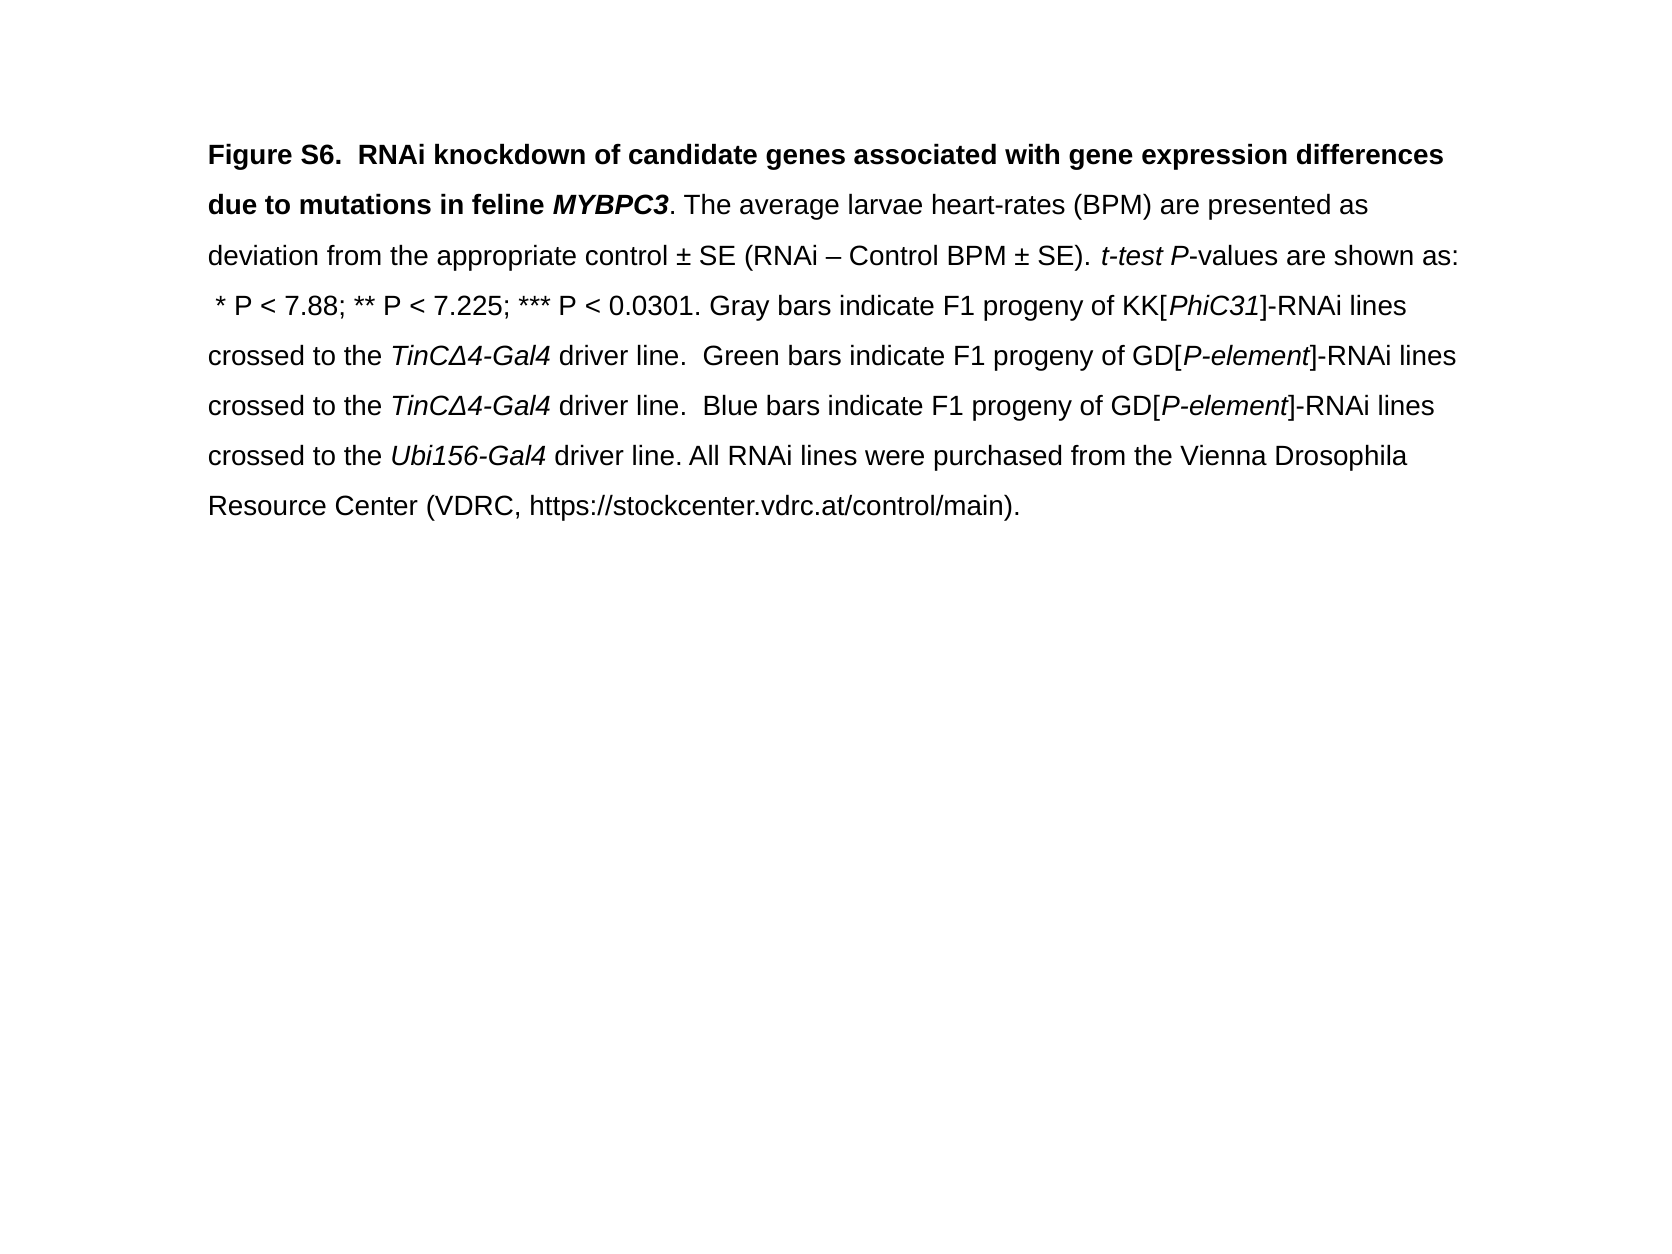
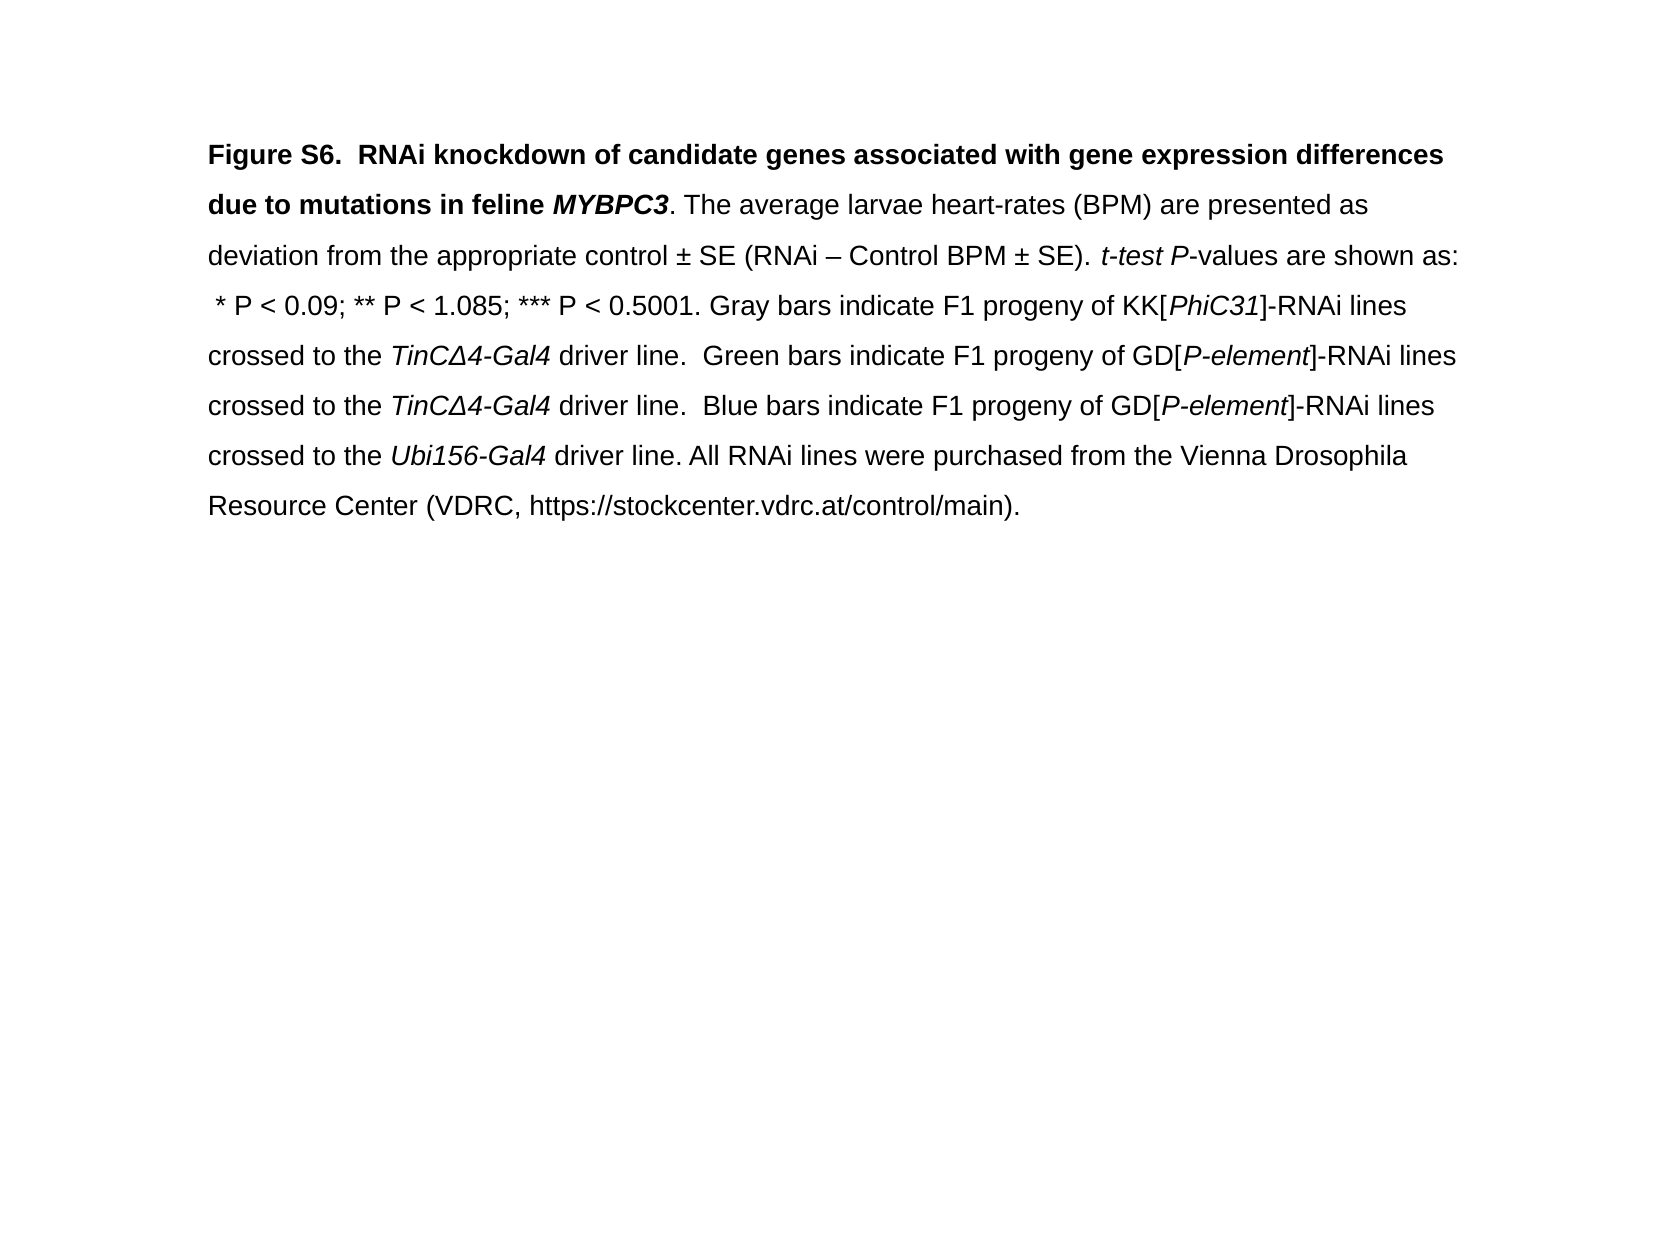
7.88: 7.88 -> 0.09
7.225: 7.225 -> 1.085
0.0301: 0.0301 -> 0.5001
